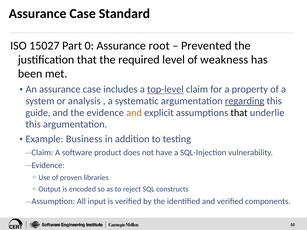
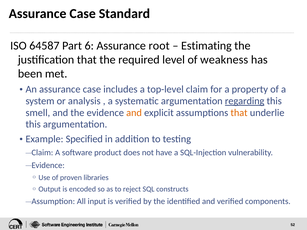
15027: 15027 -> 64587
0: 0 -> 6
Prevented: Prevented -> Estimating
top-level underline: present -> none
guide: guide -> smell
that at (239, 113) colour: black -> orange
Business: Business -> Specified
